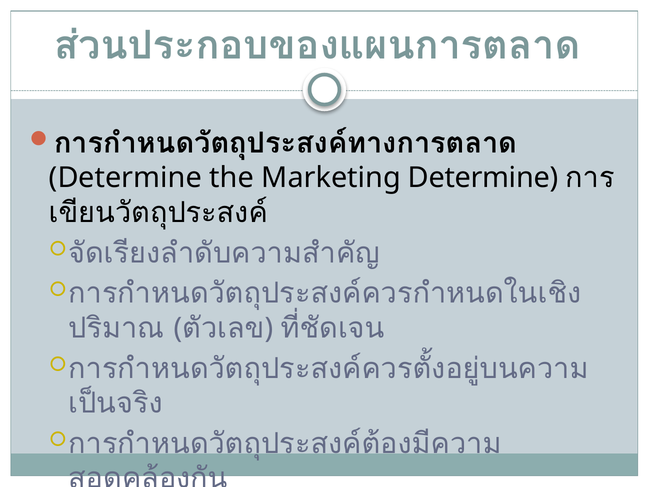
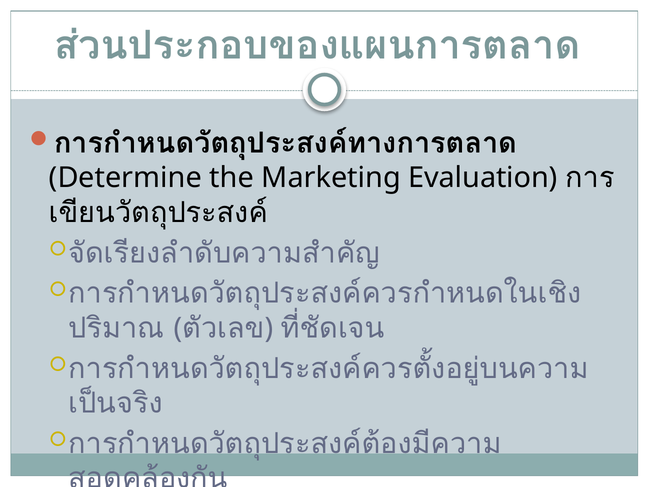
Marketing Determine: Determine -> Evaluation
